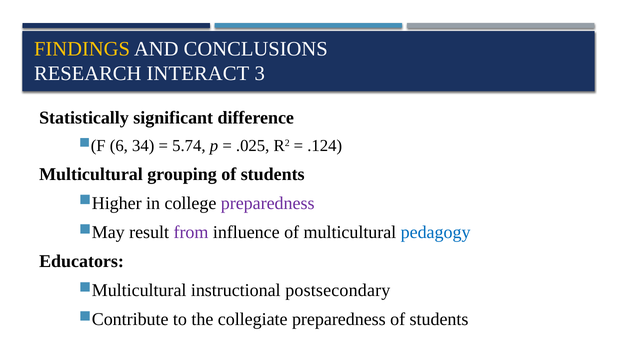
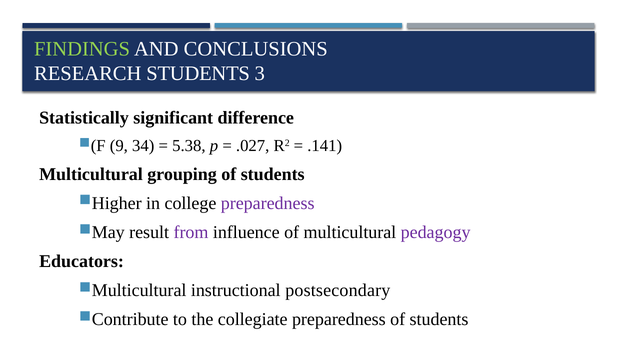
FINDINGS colour: yellow -> light green
RESEARCH INTERACT: INTERACT -> STUDENTS
6: 6 -> 9
5.74: 5.74 -> 5.38
.025: .025 -> .027
.124: .124 -> .141
pedagogy colour: blue -> purple
